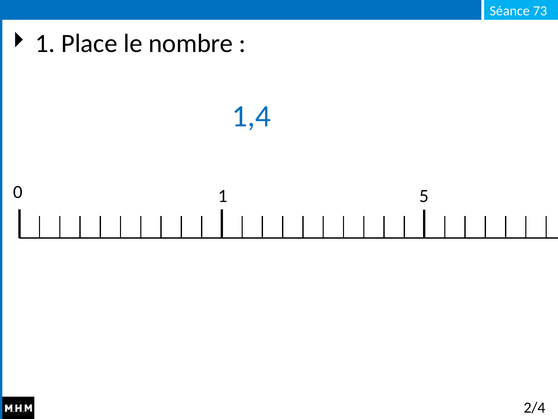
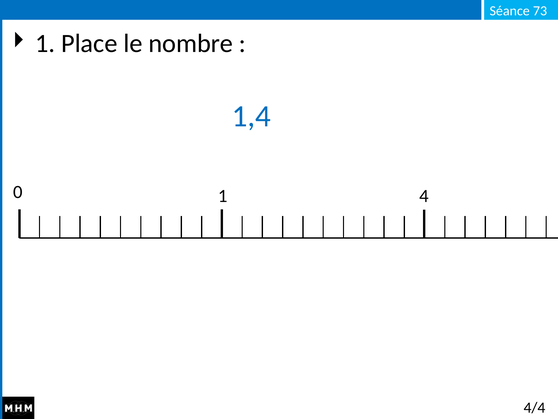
5: 5 -> 4
2/4: 2/4 -> 4/4
